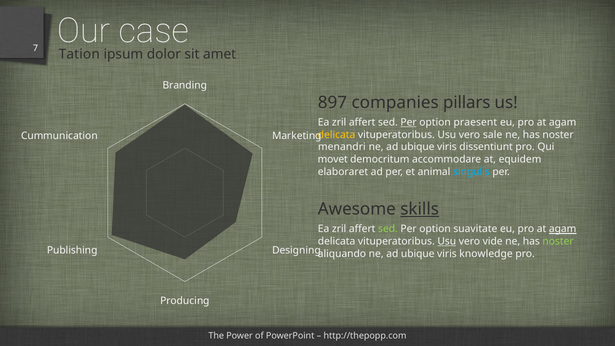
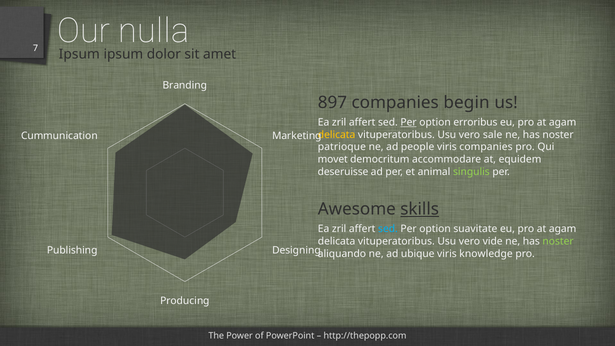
case: case -> nulla
Tation at (79, 54): Tation -> Ipsum
pillars: pillars -> begin
praesent: praesent -> erroribus
menandri: menandri -> patrioque
ubique at (418, 147): ubique -> people
viris dissentiunt: dissentiunt -> companies
elaboraret: elaboraret -> deseruisse
singulis colour: light blue -> light green
sed at (388, 229) colour: light green -> light blue
agam at (563, 229) underline: present -> none
Usu at (447, 241) underline: present -> none
